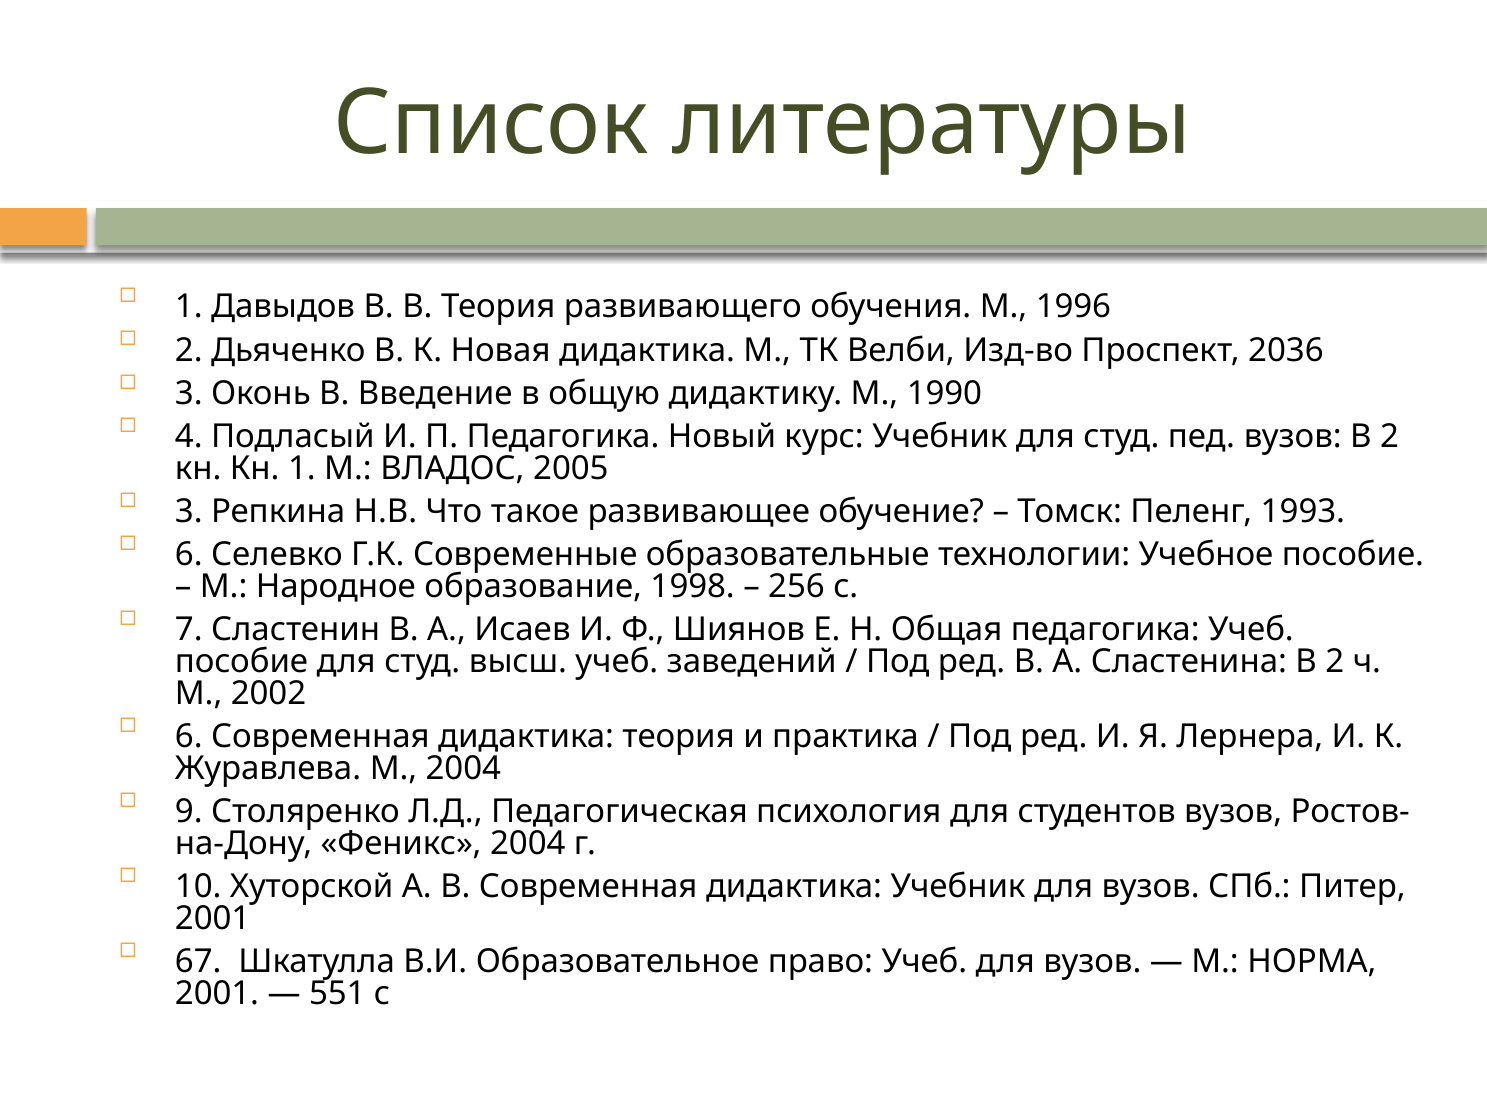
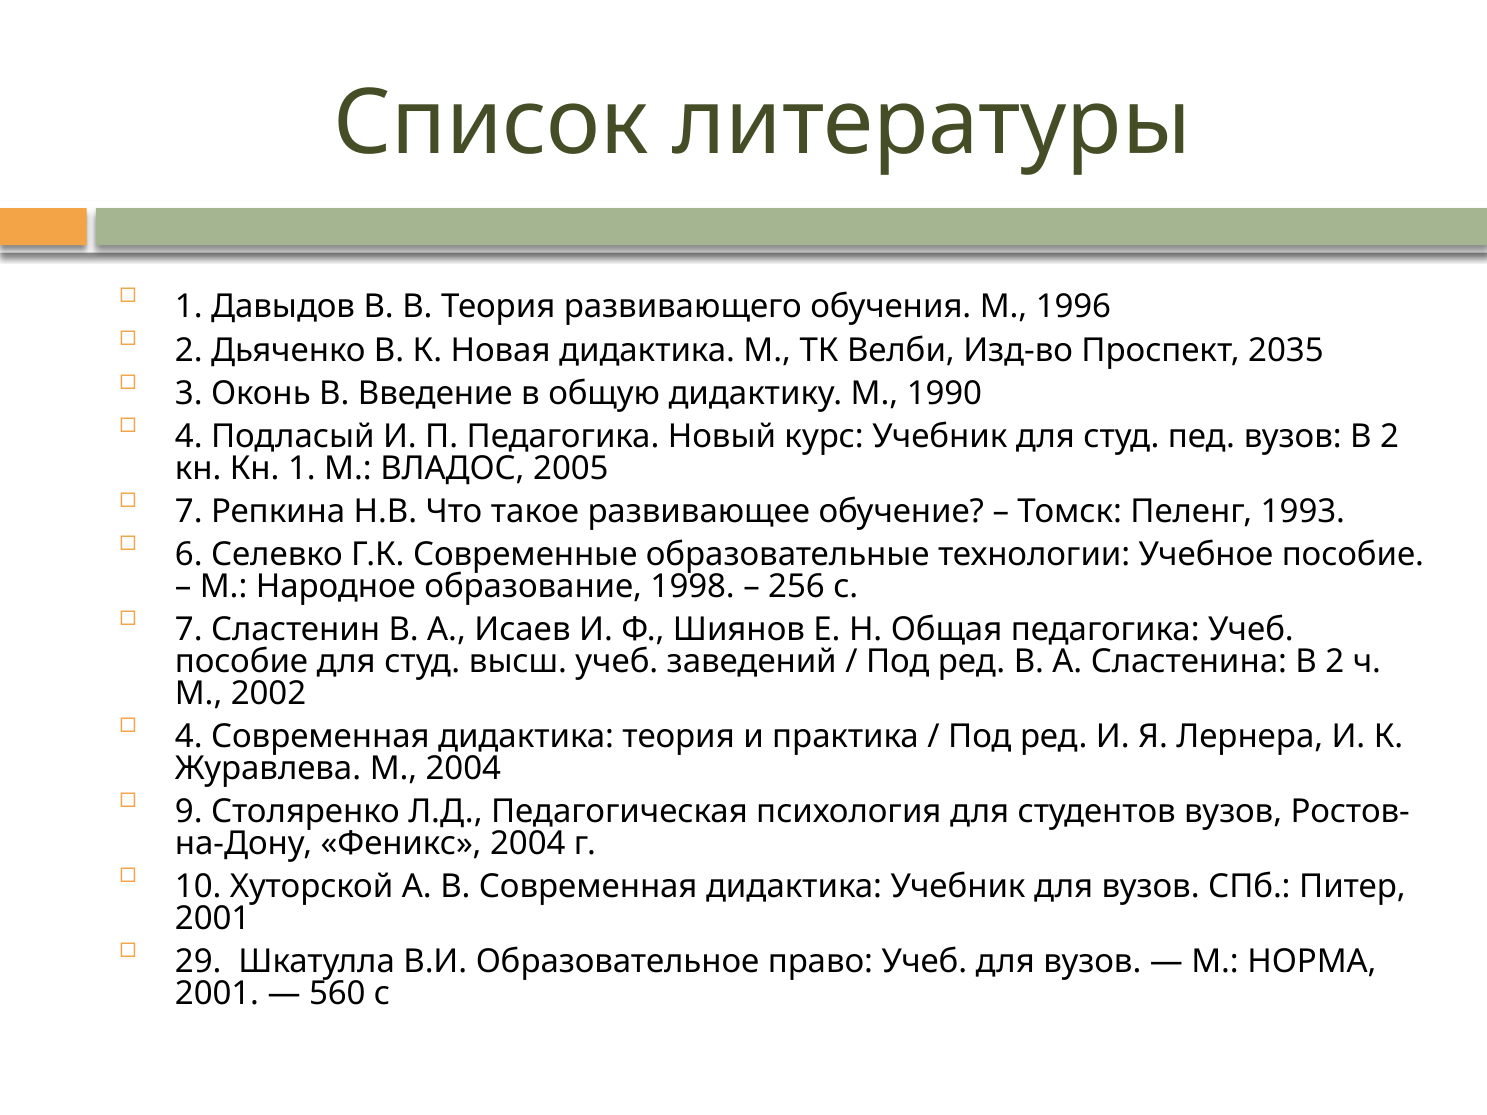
2036: 2036 -> 2035
3 at (189, 512): 3 -> 7
6 at (189, 737): 6 -> 4
67: 67 -> 29
551: 551 -> 560
